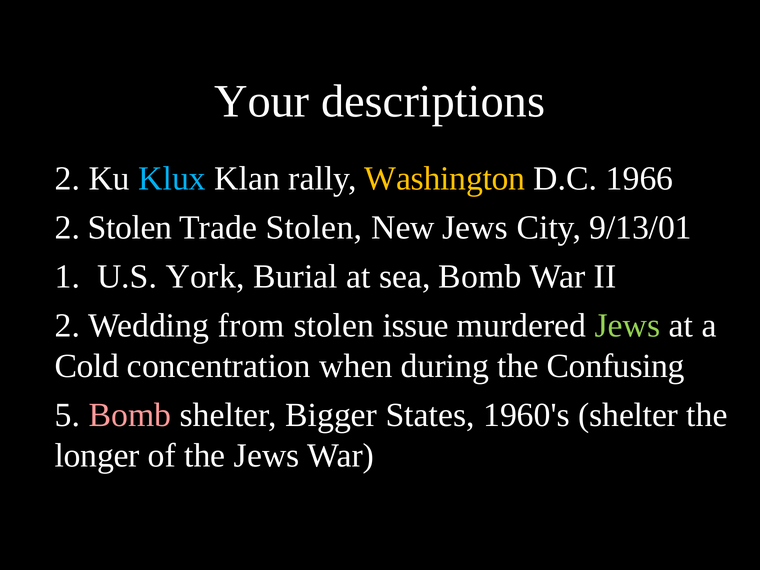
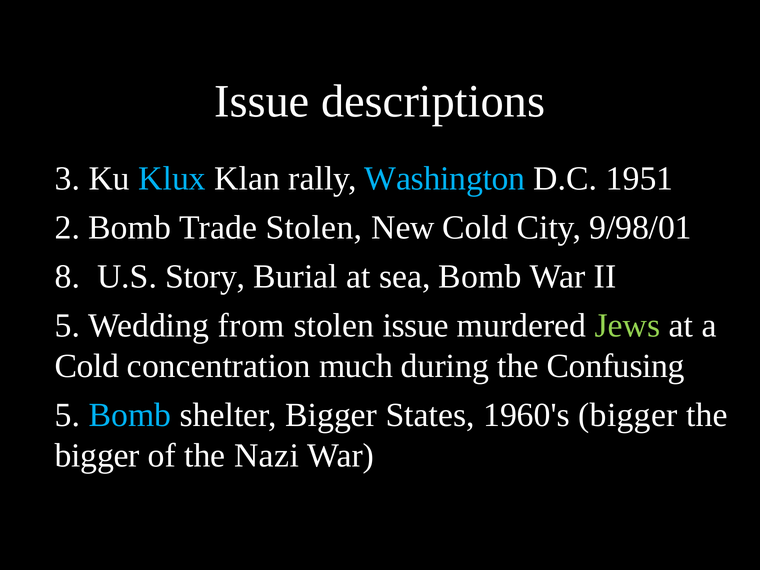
Your at (262, 101): Your -> Issue
2 at (68, 179): 2 -> 3
Washington colour: yellow -> light blue
1966: 1966 -> 1951
2 Stolen: Stolen -> Bomb
New Jews: Jews -> Cold
9/13/01: 9/13/01 -> 9/98/01
1: 1 -> 8
York: York -> Story
2 at (68, 325): 2 -> 5
when: when -> much
Bomb at (130, 415) colour: pink -> light blue
1960's shelter: shelter -> bigger
longer at (97, 456): longer -> bigger
the Jews: Jews -> Nazi
